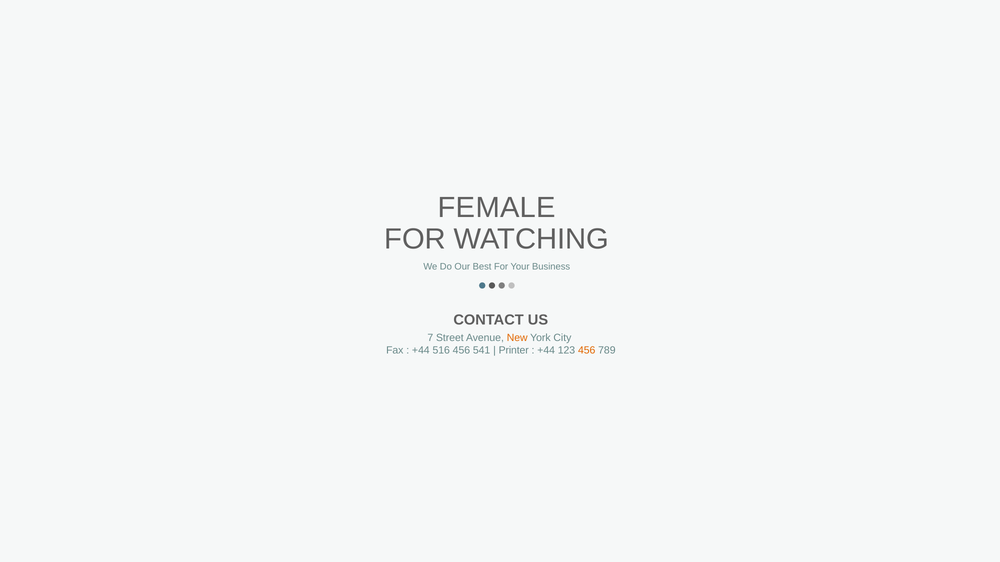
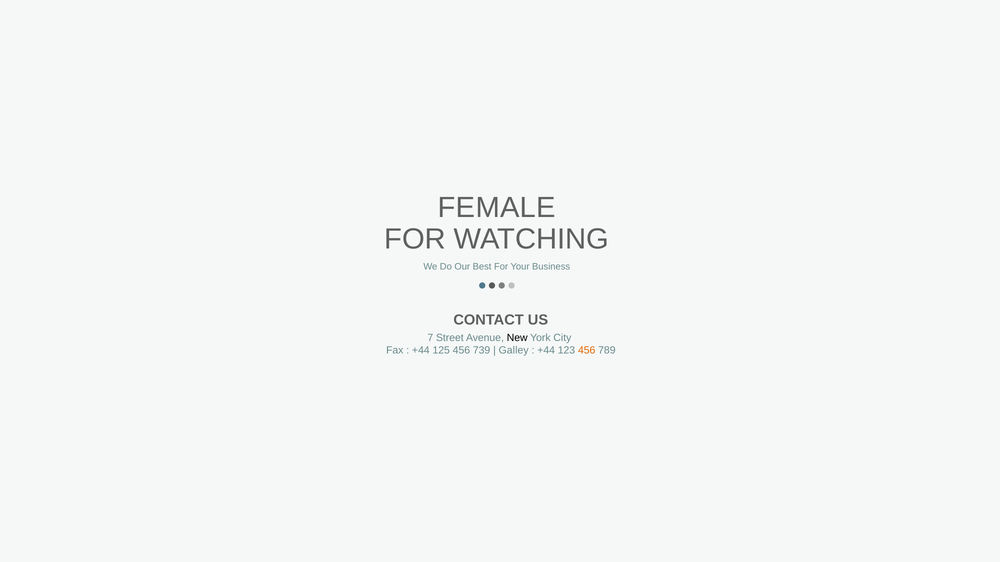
New colour: orange -> black
516: 516 -> 125
541: 541 -> 739
Printer: Printer -> Galley
